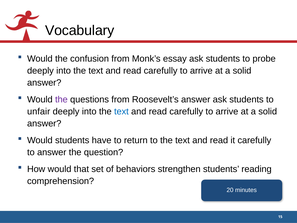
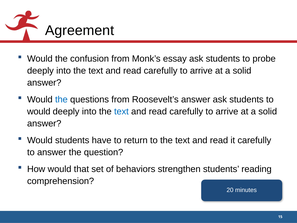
Vocabulary: Vocabulary -> Agreement
the at (61, 99) colour: purple -> blue
unfair at (39, 111): unfair -> would
